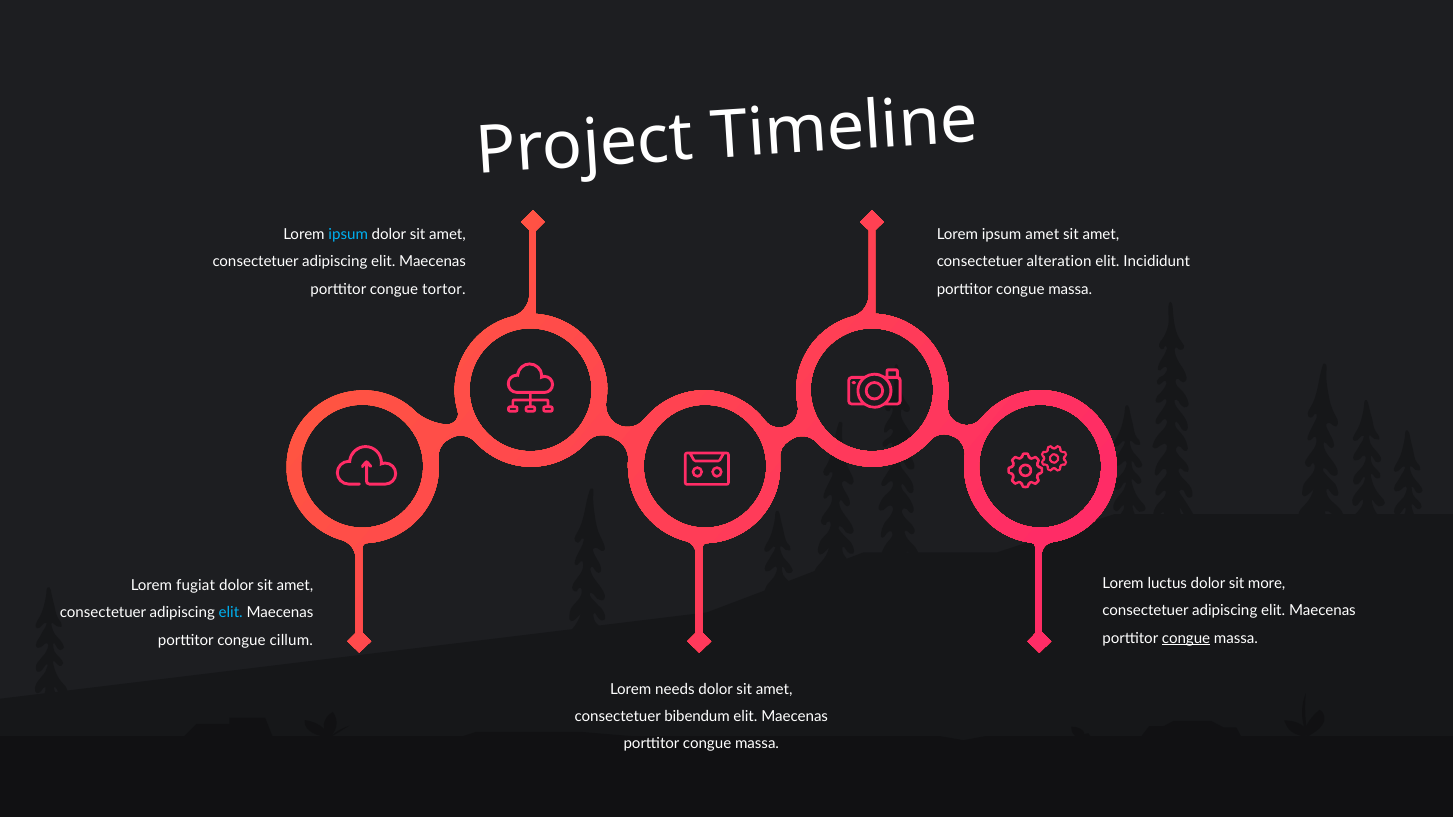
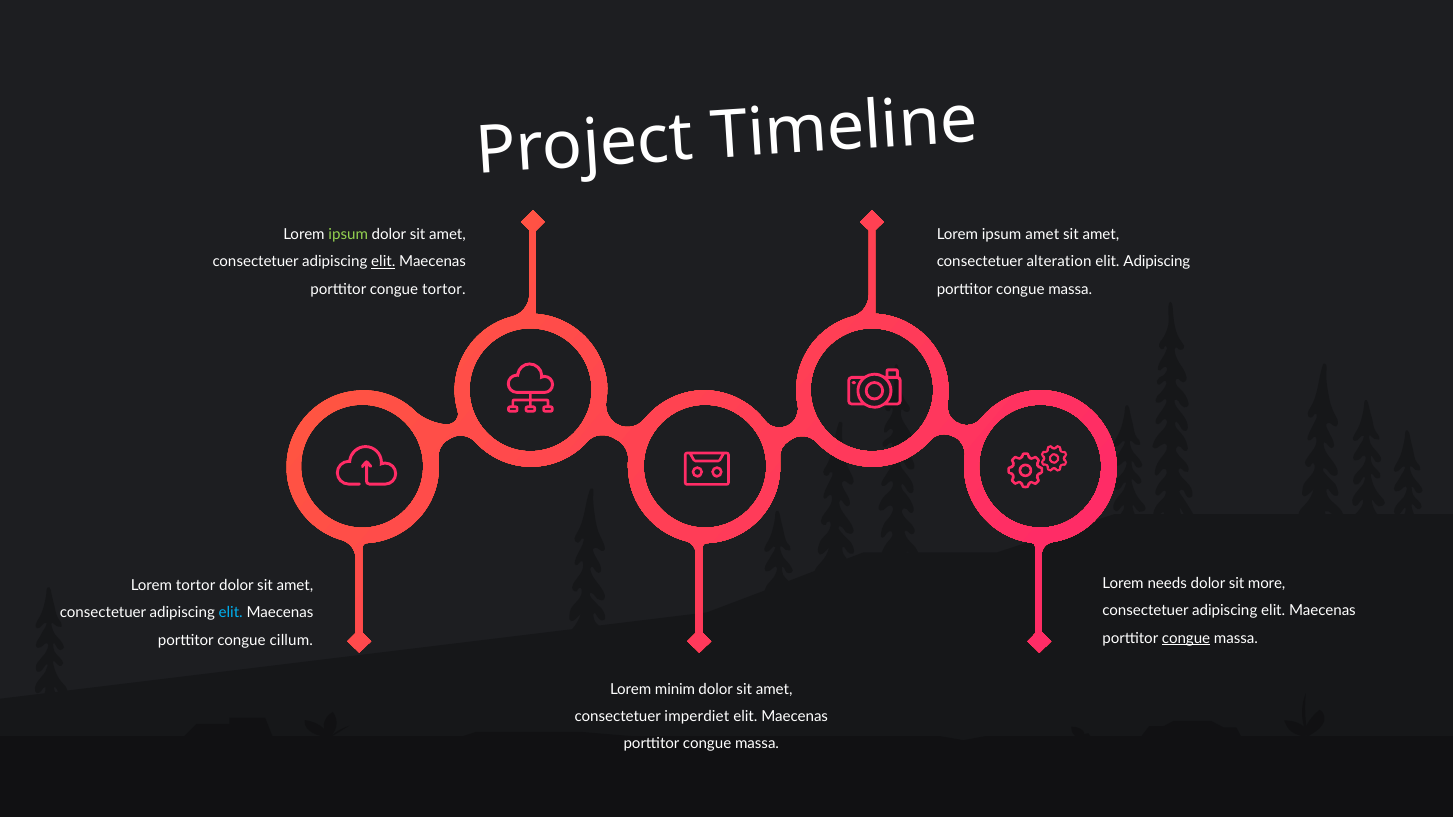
ipsum at (348, 235) colour: light blue -> light green
elit at (383, 262) underline: none -> present
elit Incididunt: Incididunt -> Adipiscing
luctus: luctus -> needs
Lorem fugiat: fugiat -> tortor
needs: needs -> minim
bibendum: bibendum -> imperdiet
